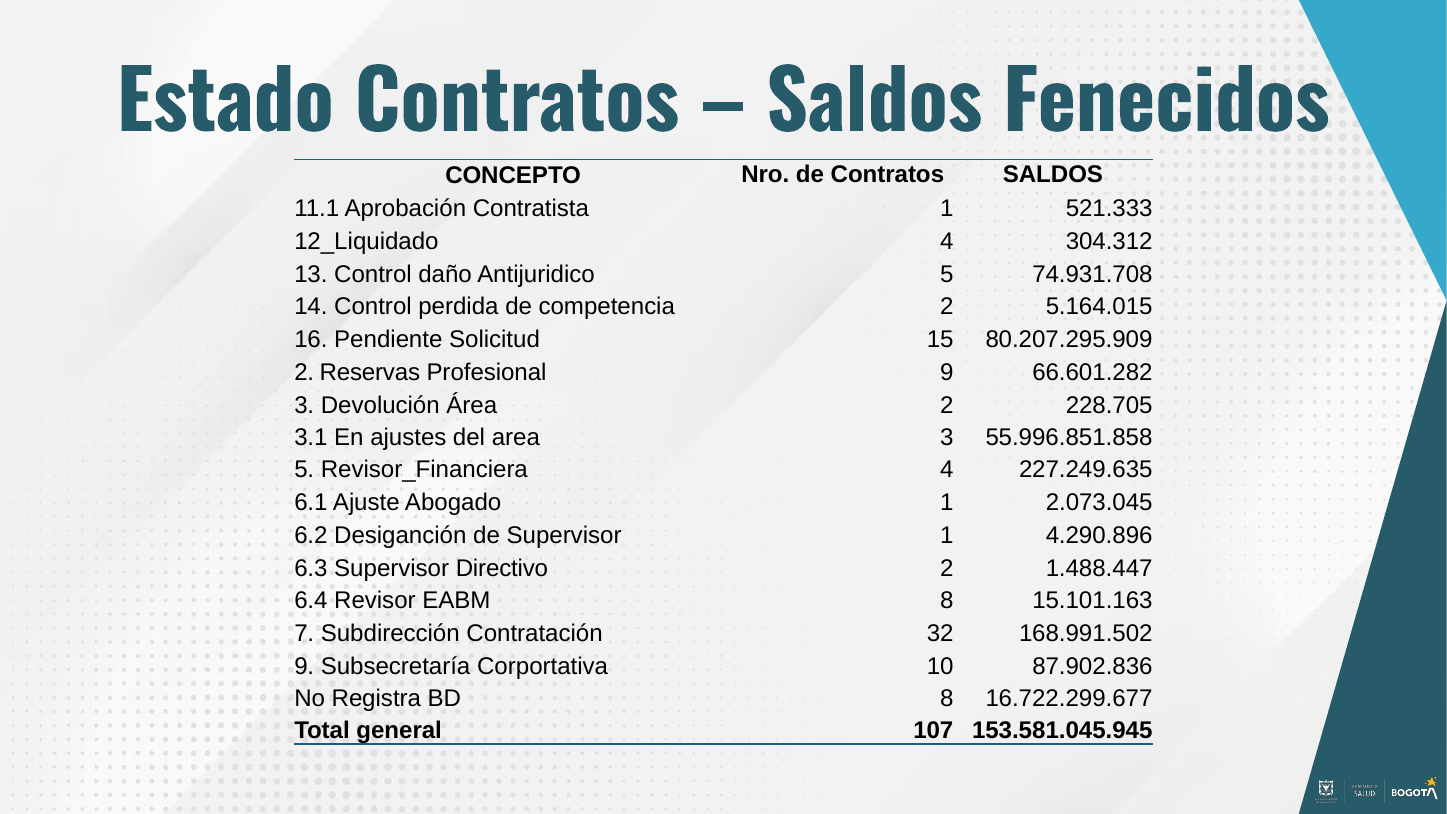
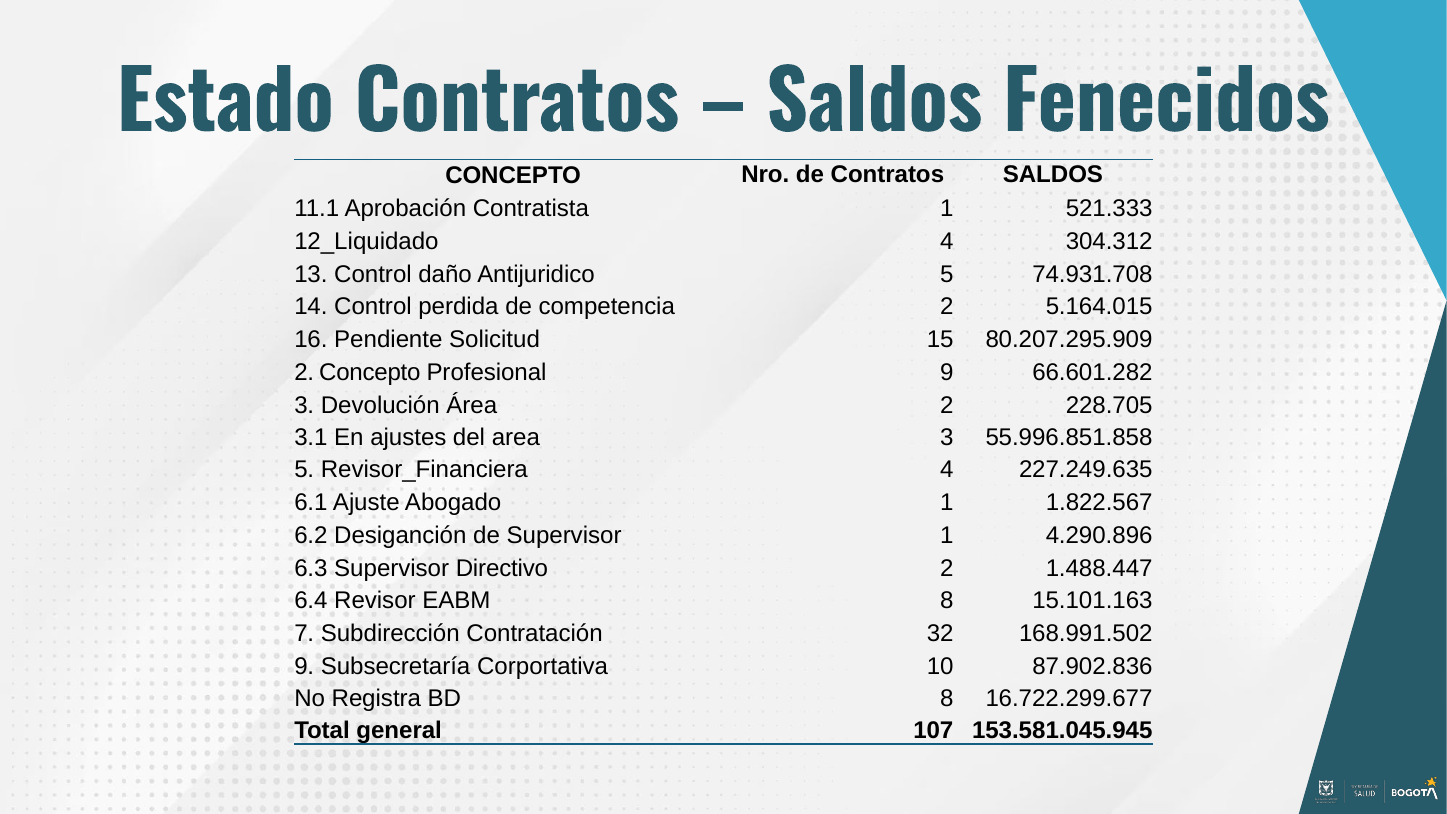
2 Reservas: Reservas -> Concepto
2.073.045: 2.073.045 -> 1.822.567
